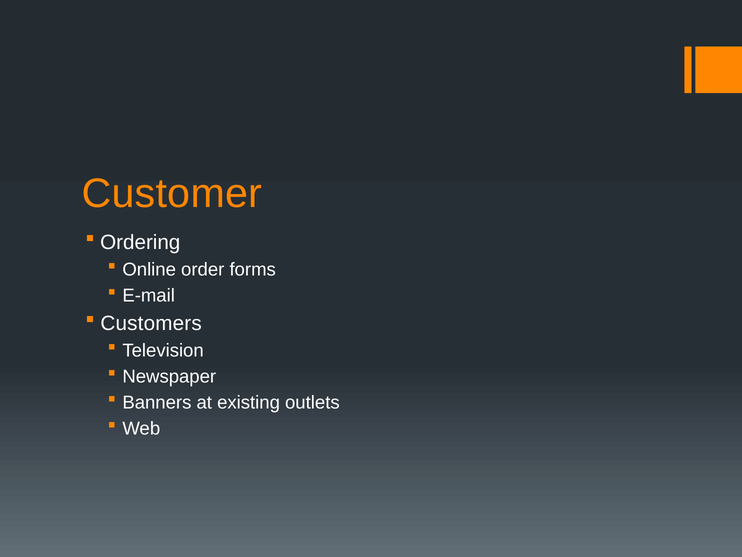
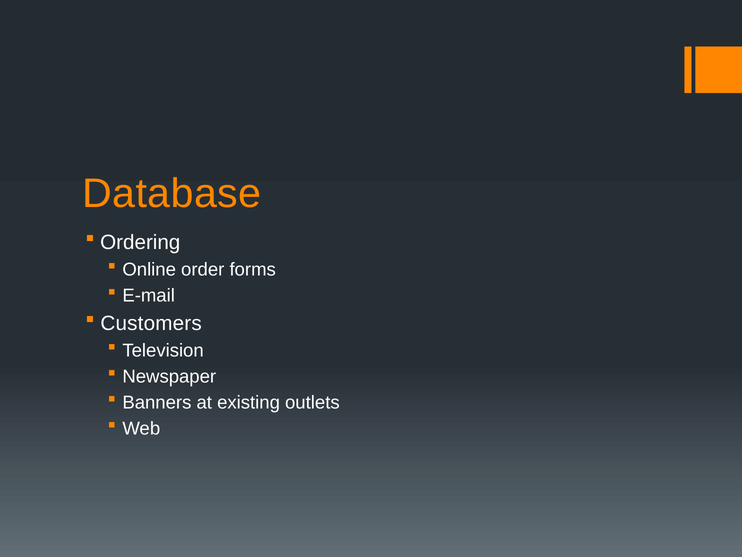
Customer: Customer -> Database
